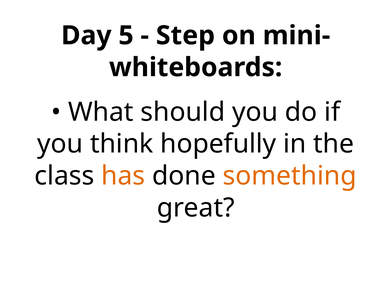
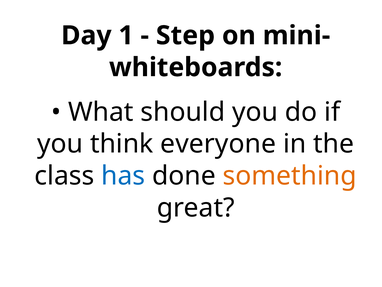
5: 5 -> 1
hopefully: hopefully -> everyone
has colour: orange -> blue
